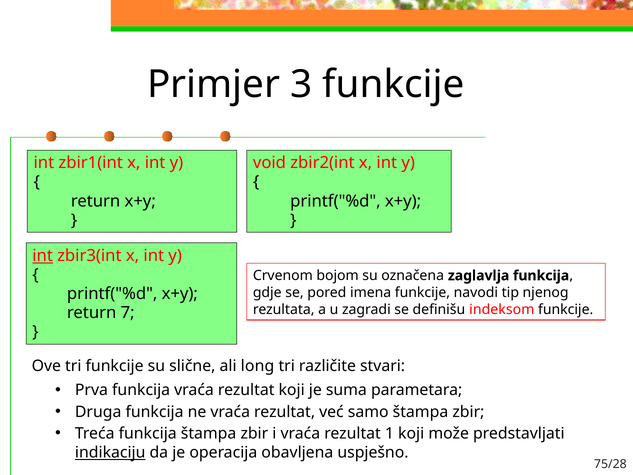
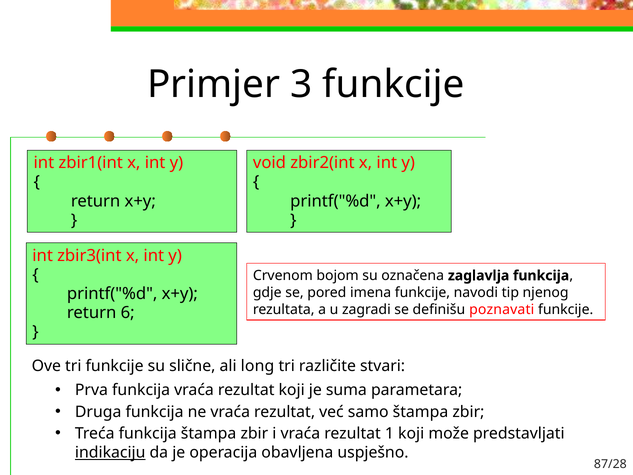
int at (43, 255) underline: present -> none
indeksom: indeksom -> poznavati
7: 7 -> 6
75/28: 75/28 -> 87/28
